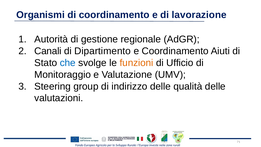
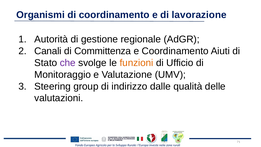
Dipartimento: Dipartimento -> Committenza
che colour: blue -> purple
indirizzo delle: delle -> dalle
